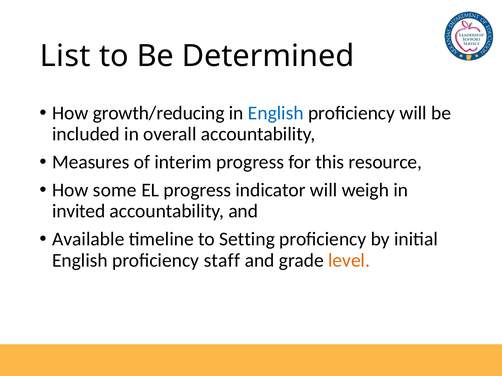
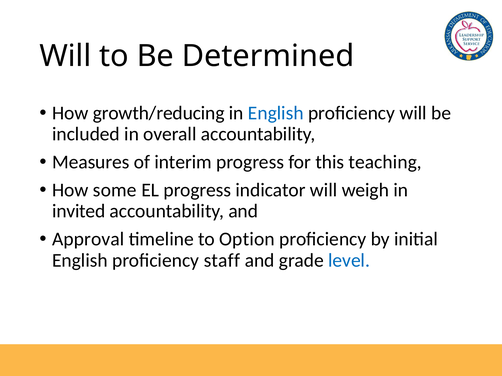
List at (65, 56): List -> Will
resource: resource -> teaching
Available: Available -> Approval
Setting: Setting -> Option
level colour: orange -> blue
